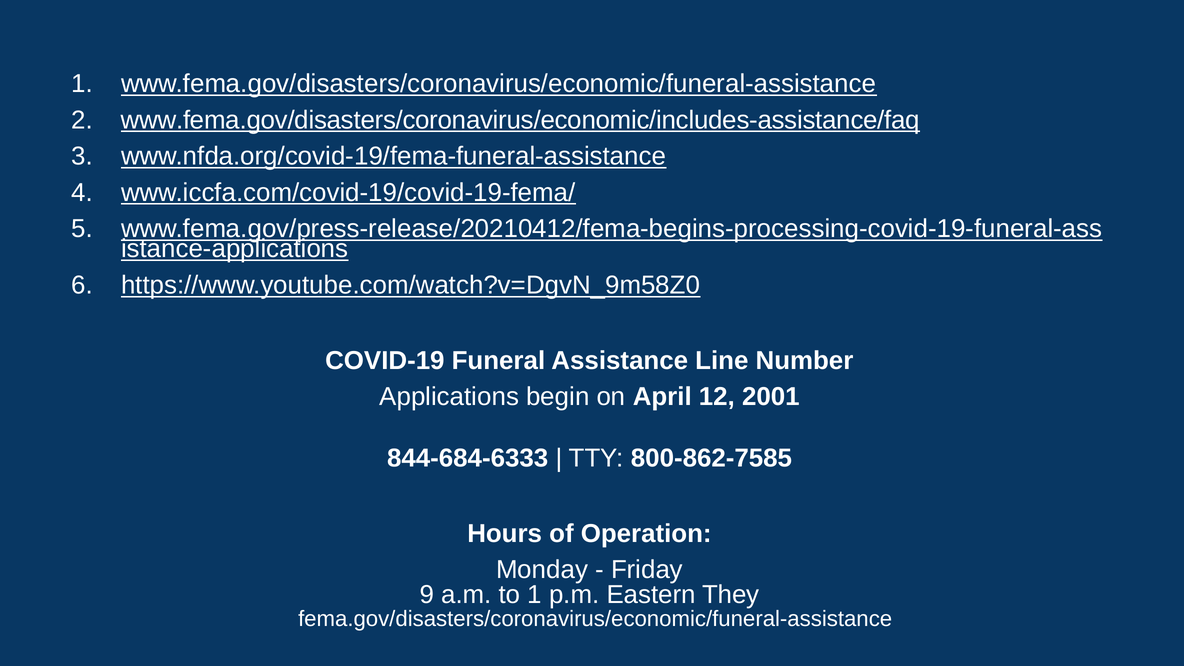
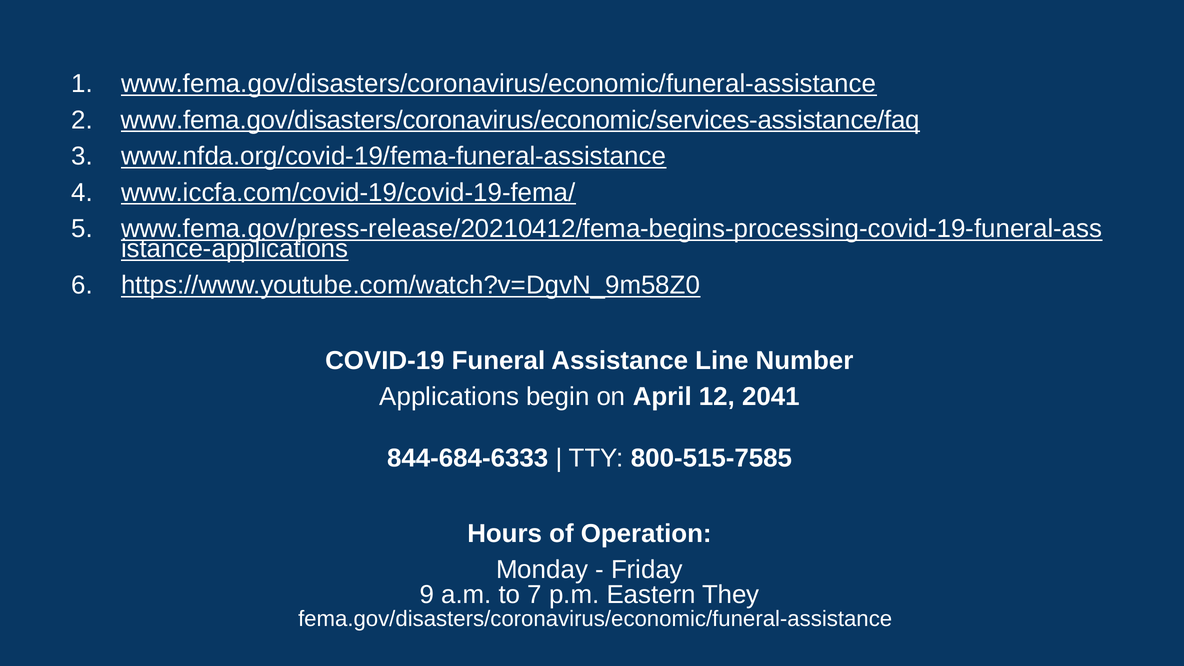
www.fema.gov/disasters/coronavirus/economic/includes-assistance/faq: www.fema.gov/disasters/coronavirus/economic/includes-assistance/faq -> www.fema.gov/disasters/coronavirus/economic/services-assistance/faq
2001: 2001 -> 2041
800-862-7585: 800-862-7585 -> 800-515-7585
to 1: 1 -> 7
